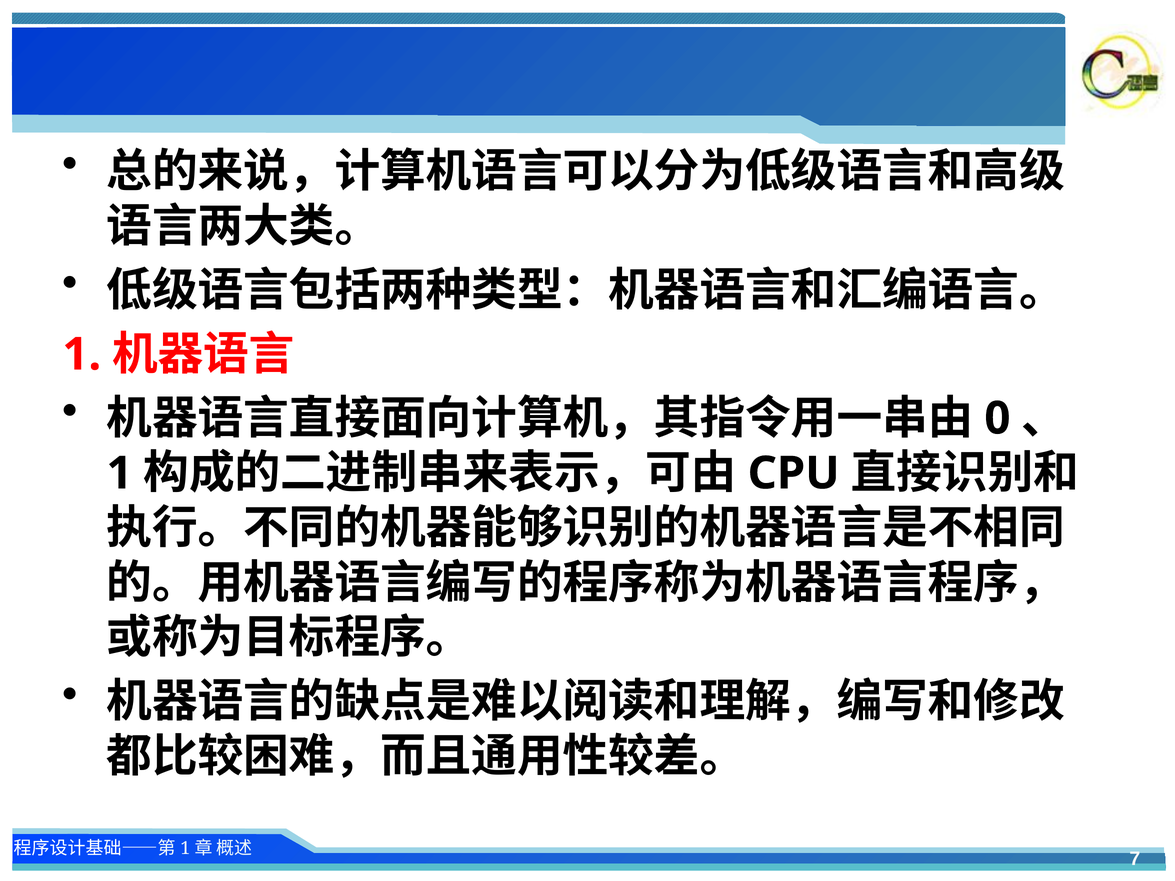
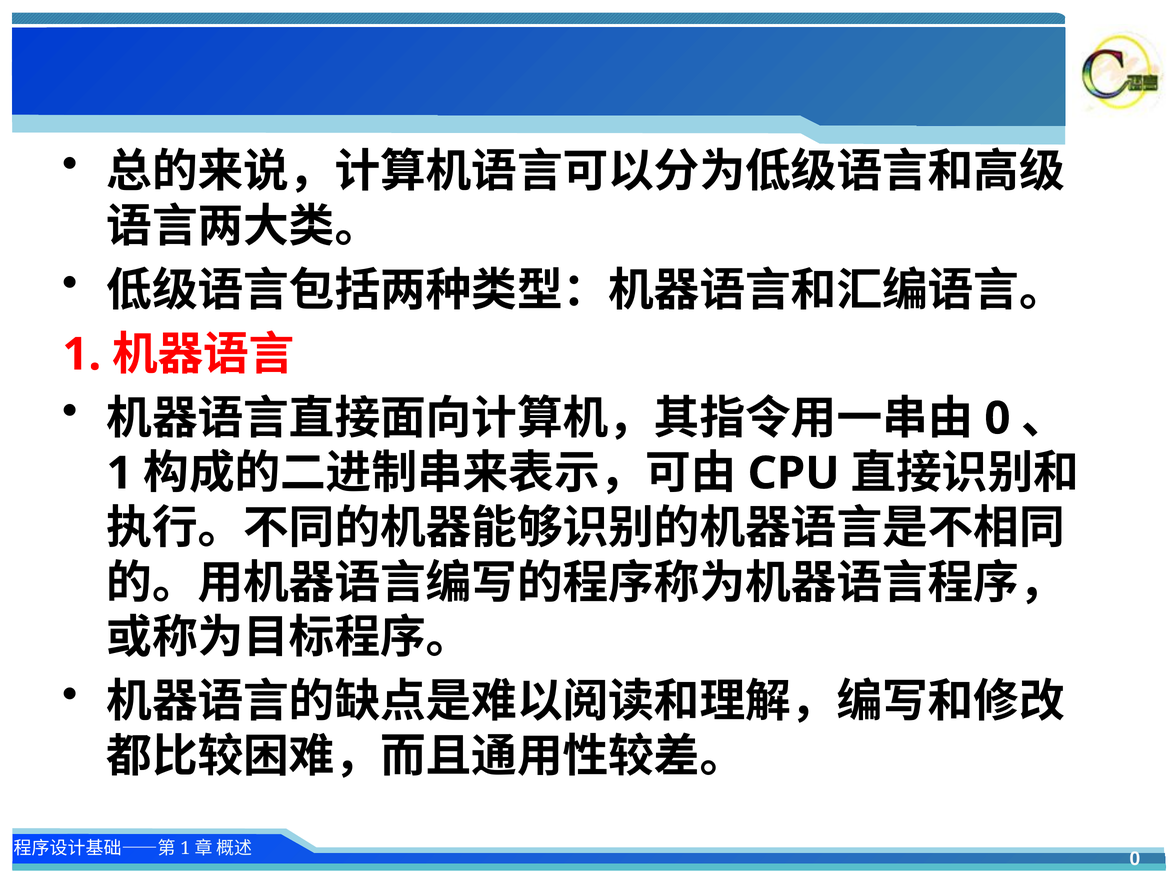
7 at (1135, 859): 7 -> 0
